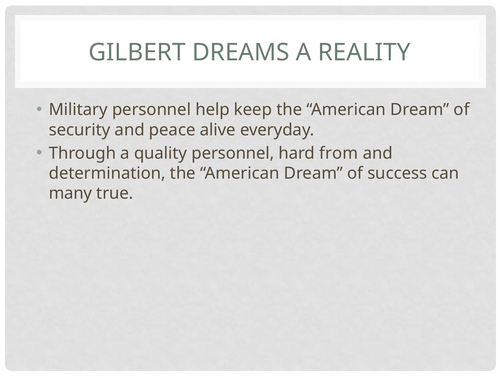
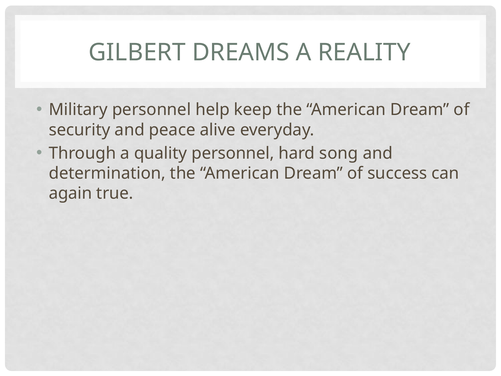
from: from -> song
many: many -> again
